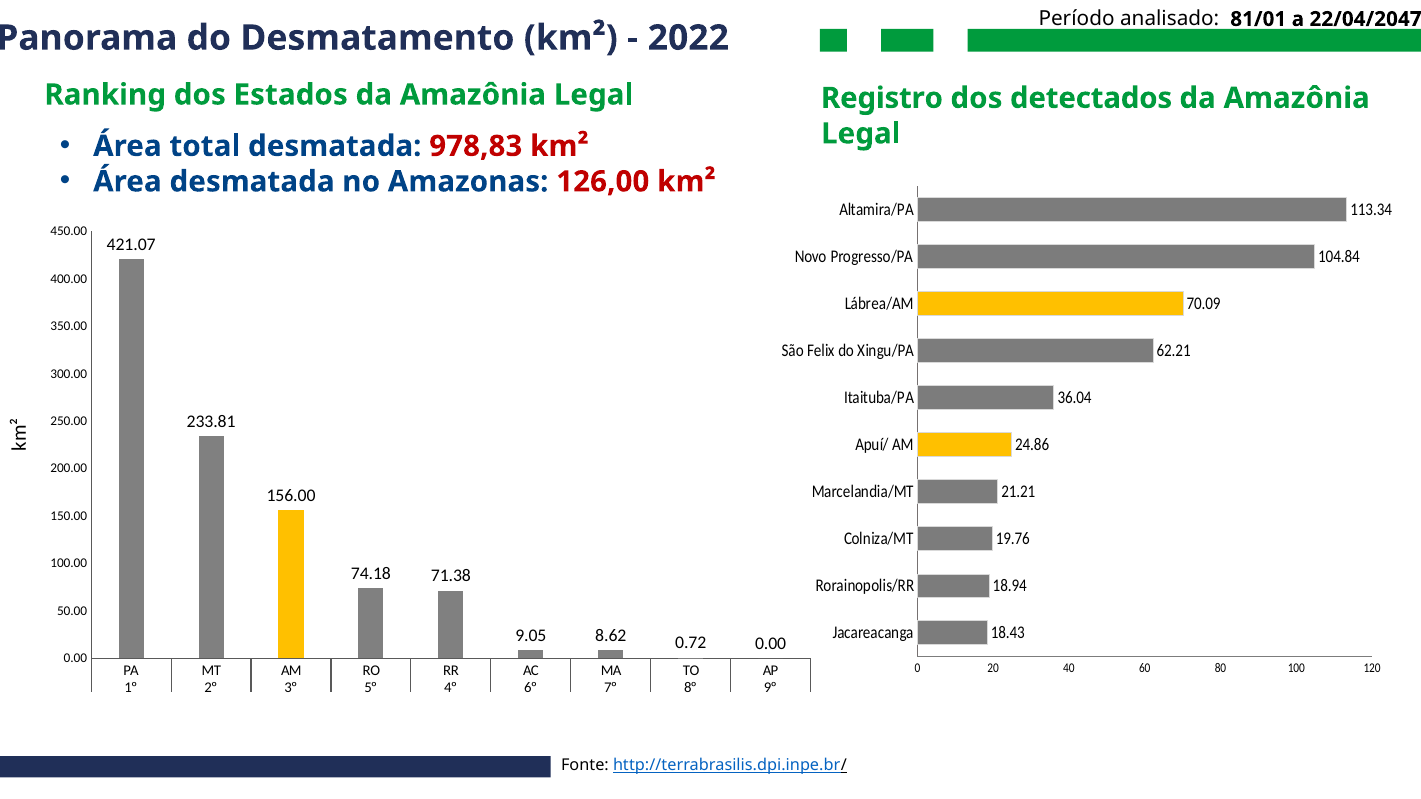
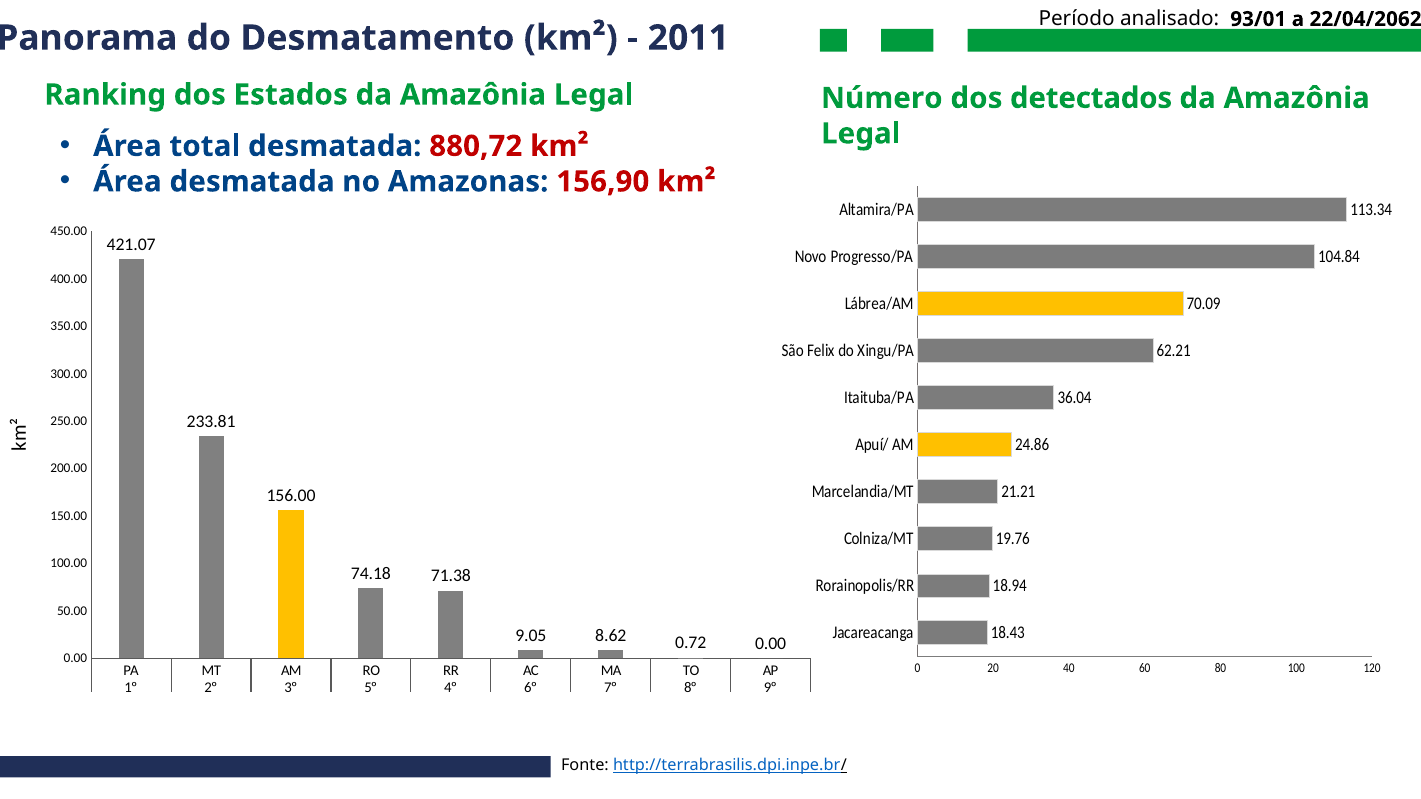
81/01: 81/01 -> 93/01
22/04/2047: 22/04/2047 -> 22/04/2062
2022: 2022 -> 2011
Registro: Registro -> Número
978,83: 978,83 -> 880,72
126,00: 126,00 -> 156,90
